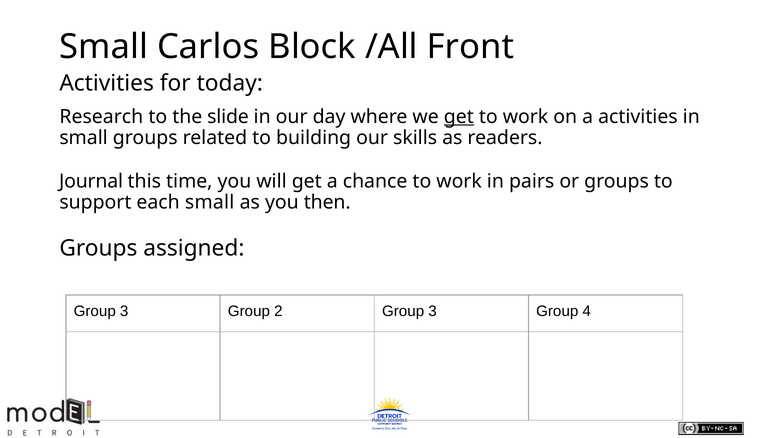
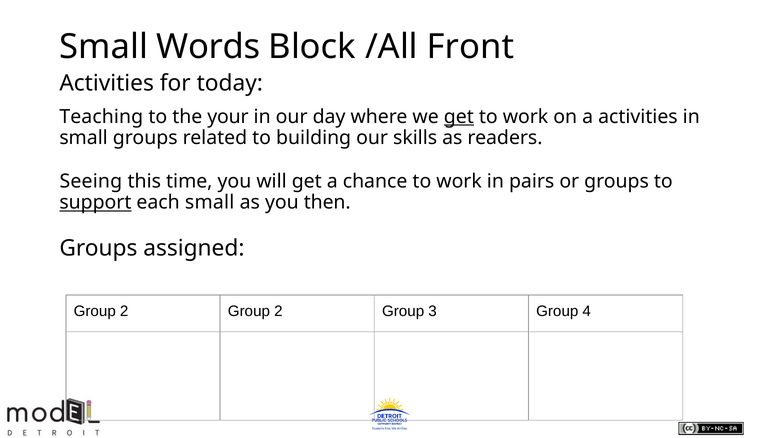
Carlos: Carlos -> Words
Research: Research -> Teaching
slide: slide -> your
Journal: Journal -> Seeing
support underline: none -> present
3 at (124, 312): 3 -> 2
